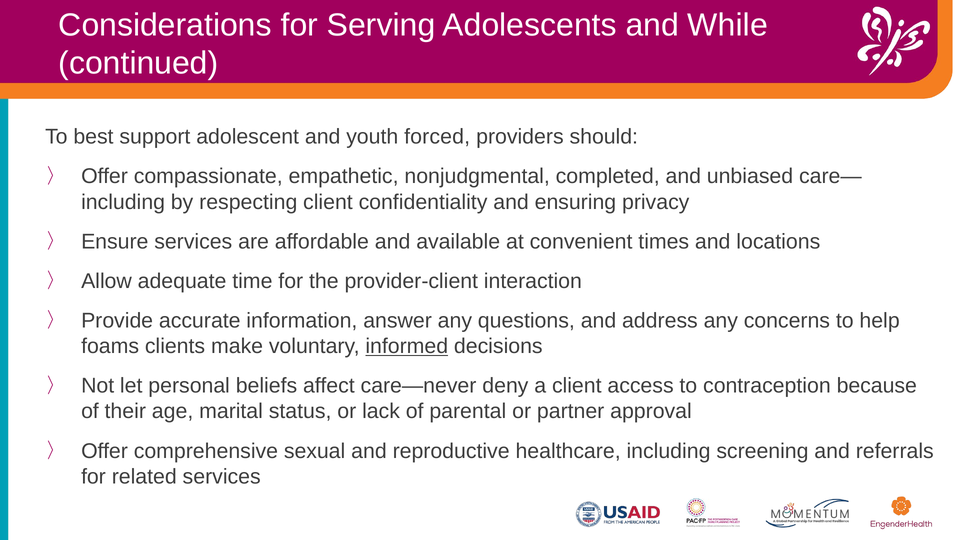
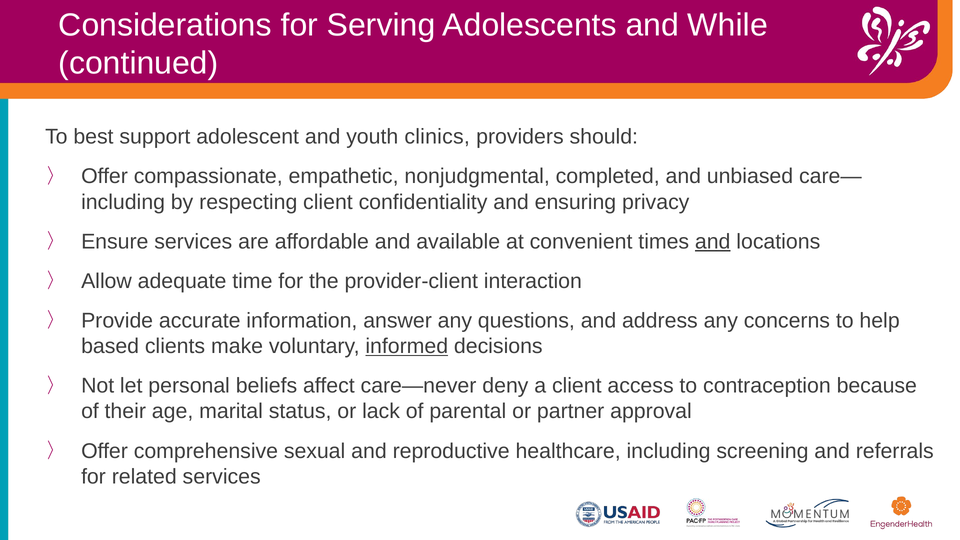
forced: forced -> clinics
and at (713, 242) underline: none -> present
foams: foams -> based
